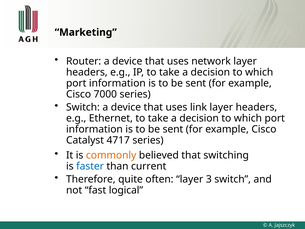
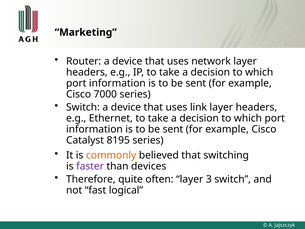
4717: 4717 -> 8195
faster colour: blue -> purple
current: current -> devices
